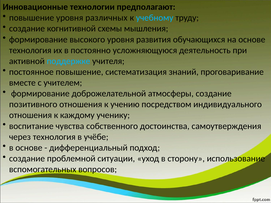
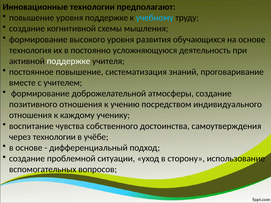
уровня различных: различных -> поддержке
поддержке at (68, 61) colour: light blue -> white
через технология: технология -> технологии
